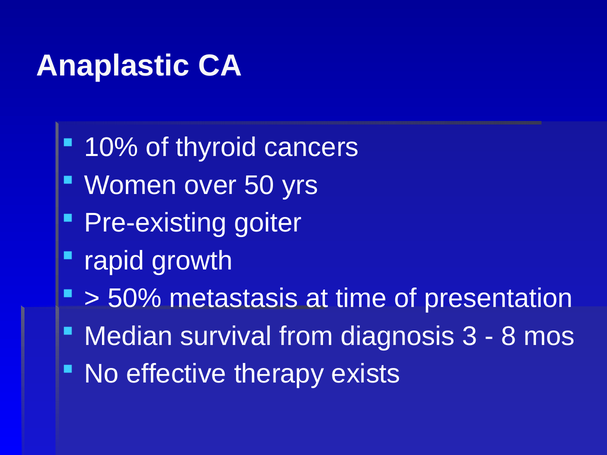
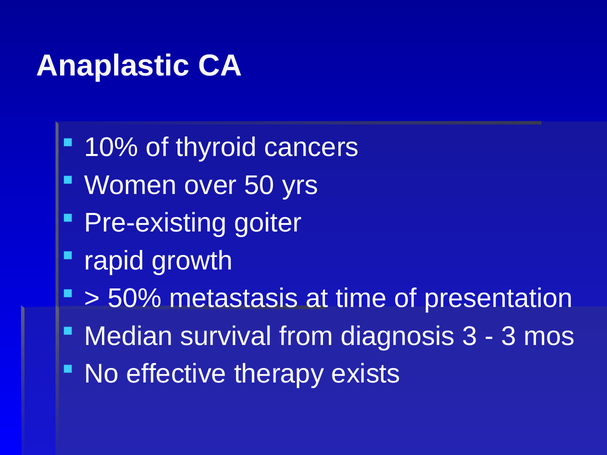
8 at (509, 336): 8 -> 3
